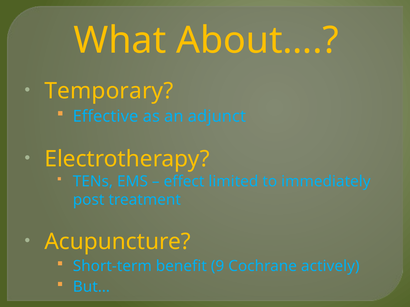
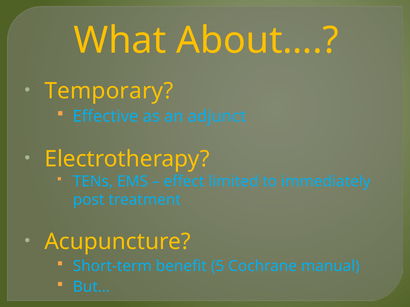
9: 9 -> 5
actively: actively -> manual
